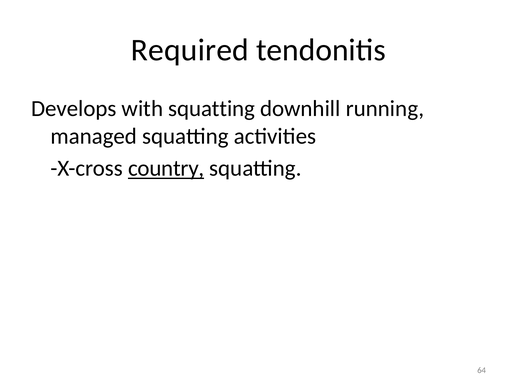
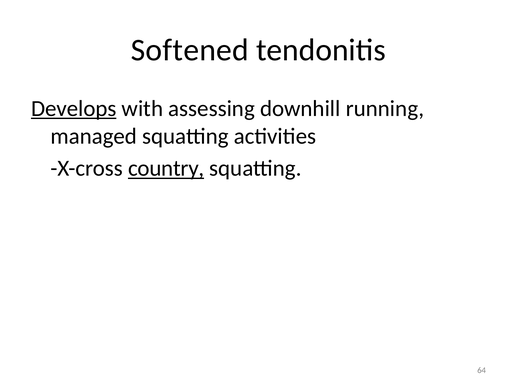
Required: Required -> Softened
Develops underline: none -> present
with squatting: squatting -> assessing
